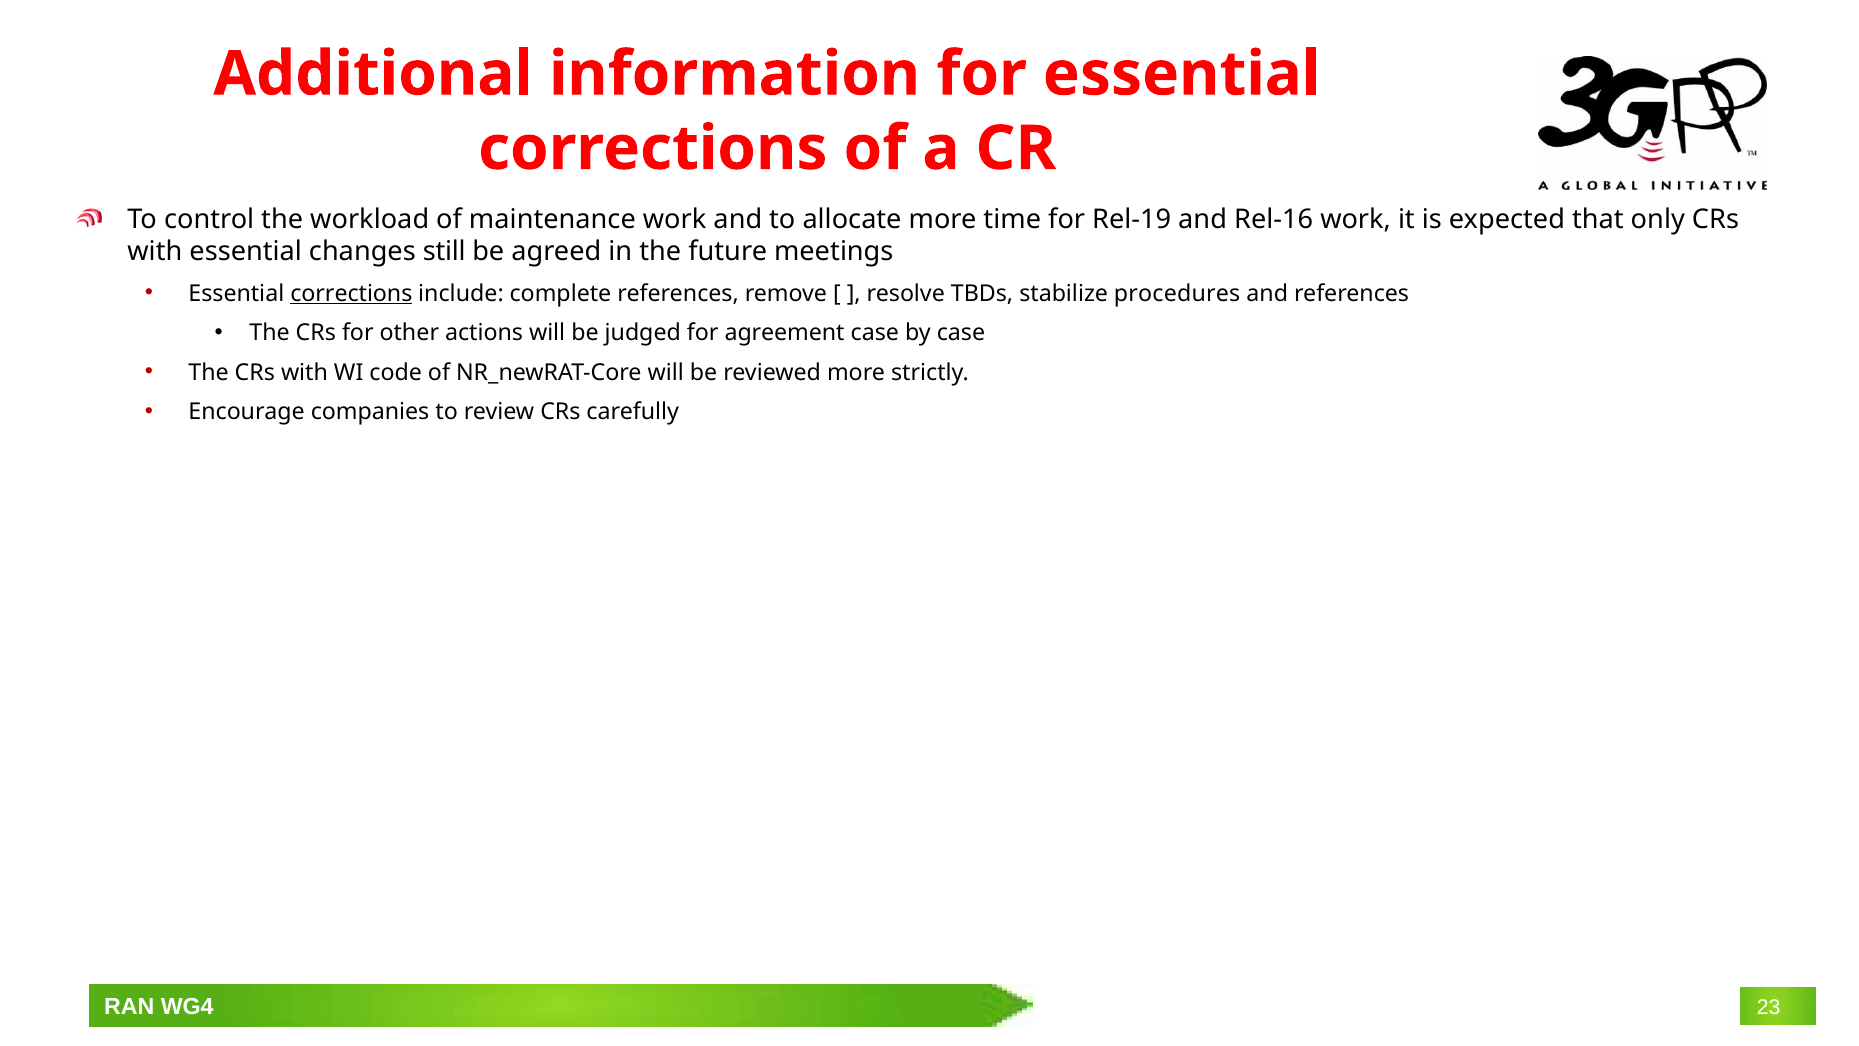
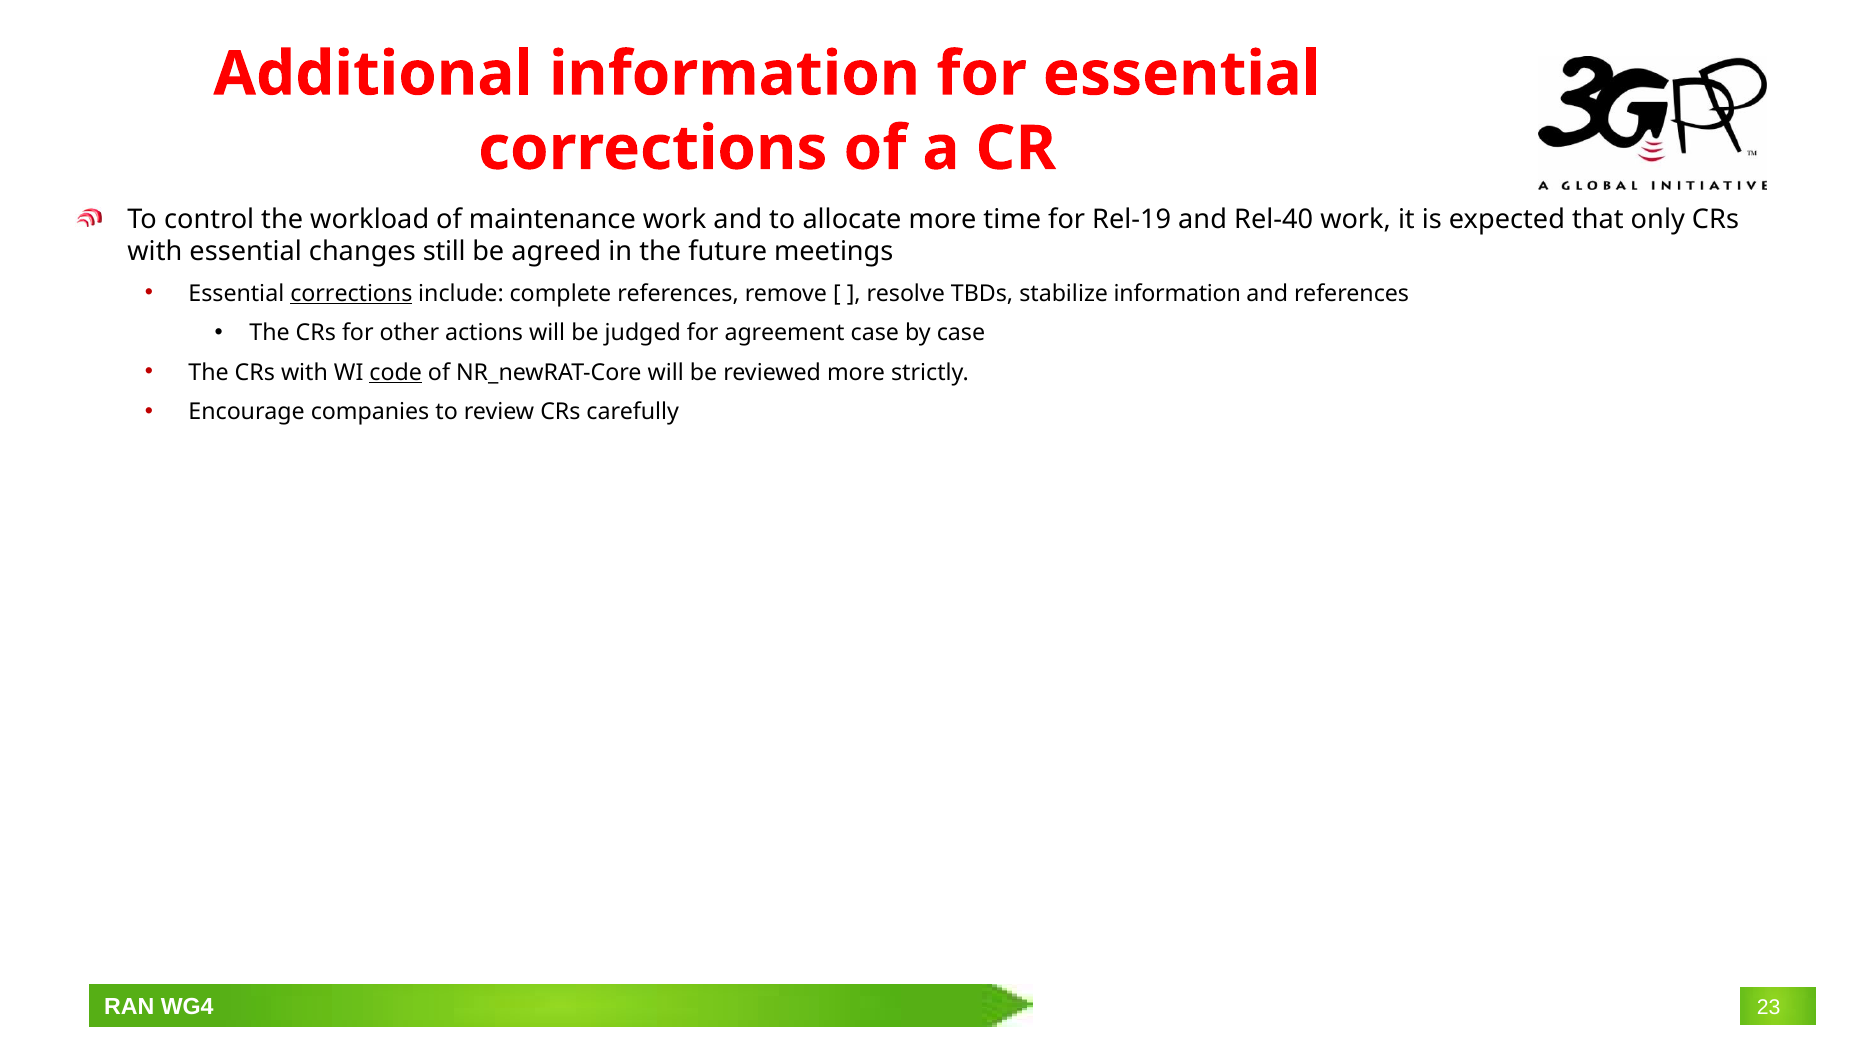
Rel-16: Rel-16 -> Rel-40
stabilize procedures: procedures -> information
code underline: none -> present
